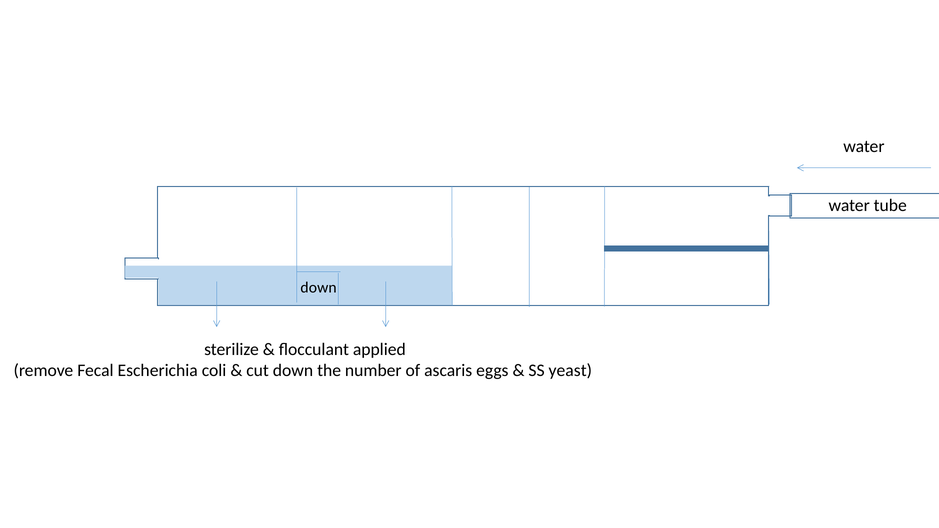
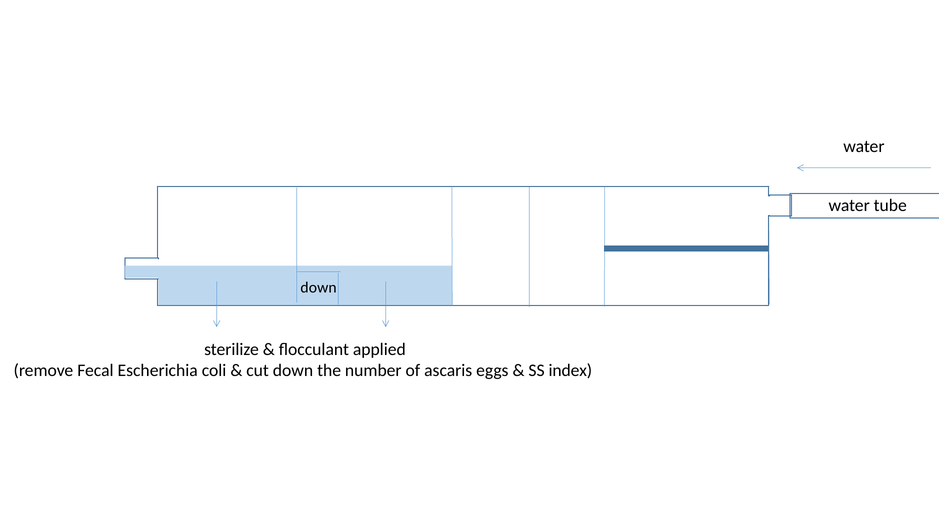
yeast: yeast -> index
